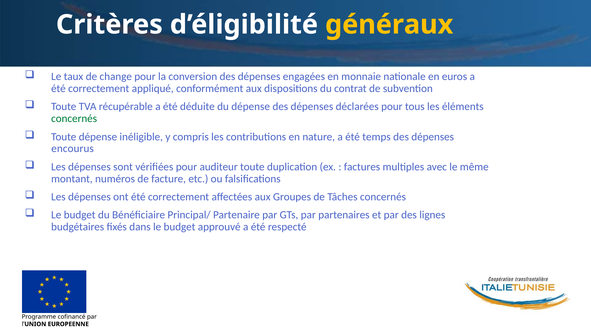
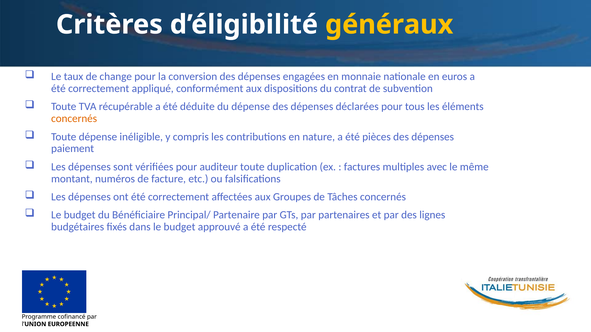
concernés at (74, 119) colour: green -> orange
temps: temps -> pièces
encourus: encourus -> paiement
